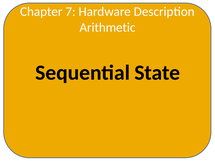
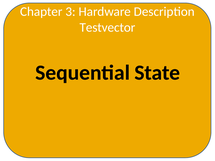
7: 7 -> 3
Arithmetic: Arithmetic -> Testvector
